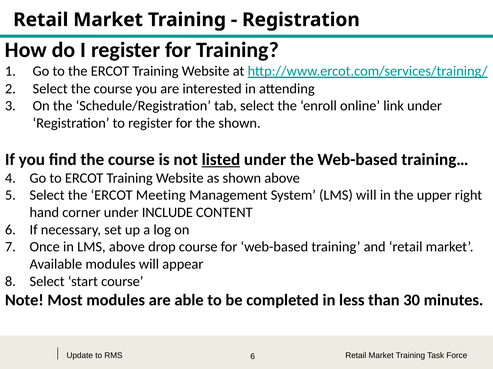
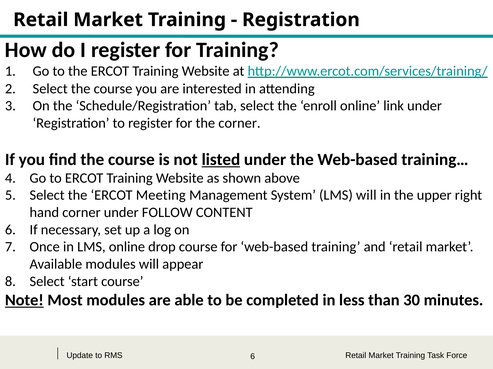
the shown: shown -> corner
INCLUDE: INCLUDE -> FOLLOW
LMS above: above -> online
Note underline: none -> present
